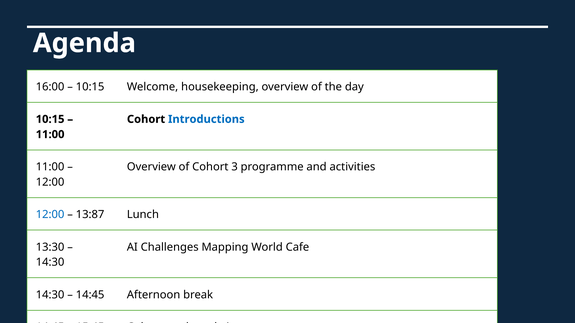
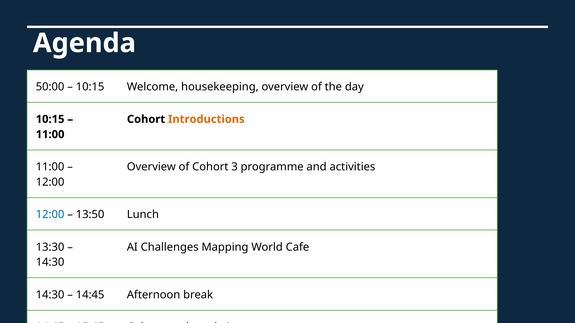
16:00 at (50, 87): 16:00 -> 50:00
Introductions colour: blue -> orange
13:87: 13:87 -> 13:50
